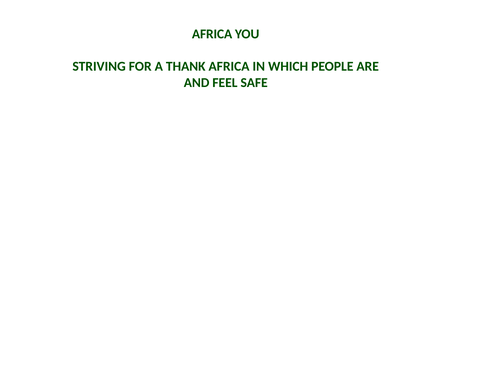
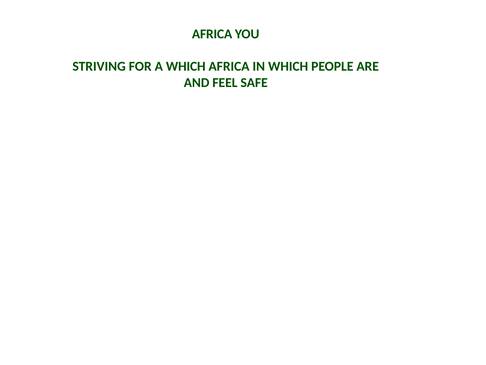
A THANK: THANK -> WHICH
